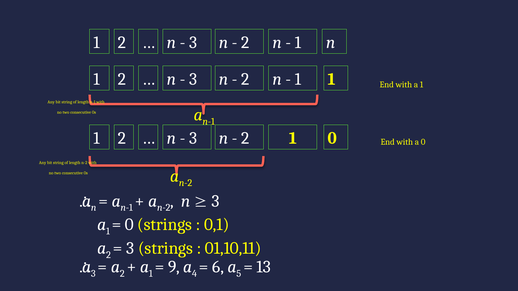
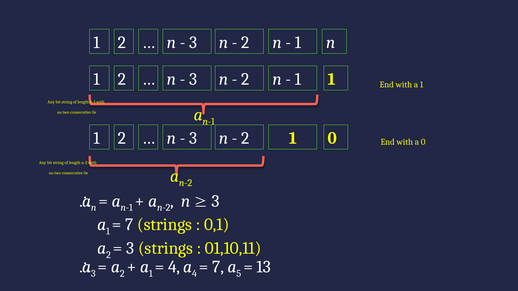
0 at (129, 225): 0 -> 7
9 at (174, 267): 9 -> 4
6 at (218, 267): 6 -> 7
